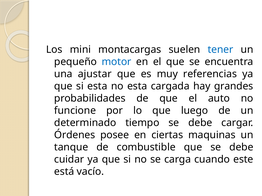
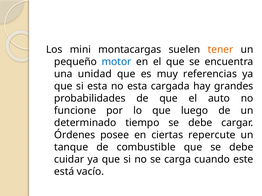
tener colour: blue -> orange
ajustar: ajustar -> unidad
maquinas: maquinas -> repercute
